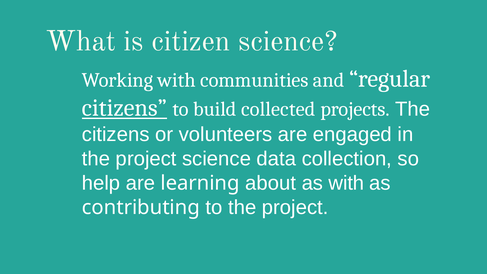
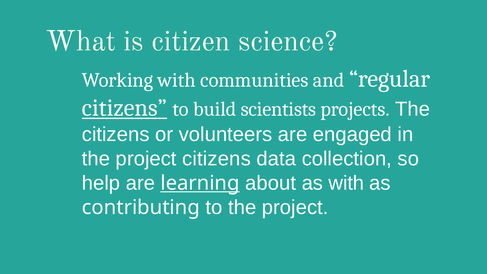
collected: collected -> scientists
project science: science -> citizens
learning underline: none -> present
